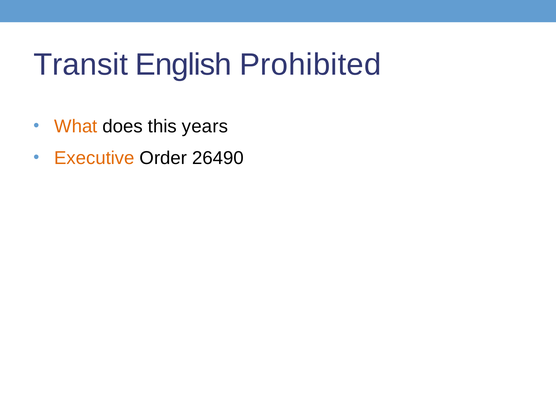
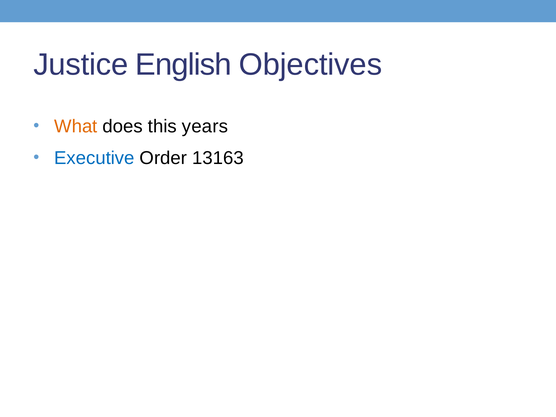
Transit: Transit -> Justice
Prohibited: Prohibited -> Objectives
Executive colour: orange -> blue
26490: 26490 -> 13163
